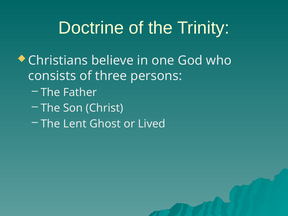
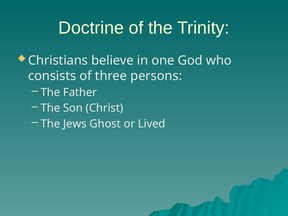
Lent: Lent -> Jews
